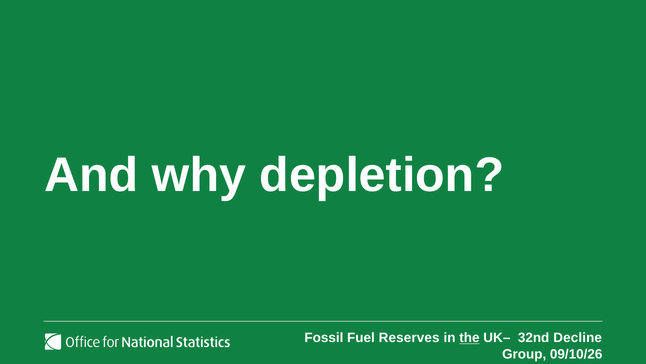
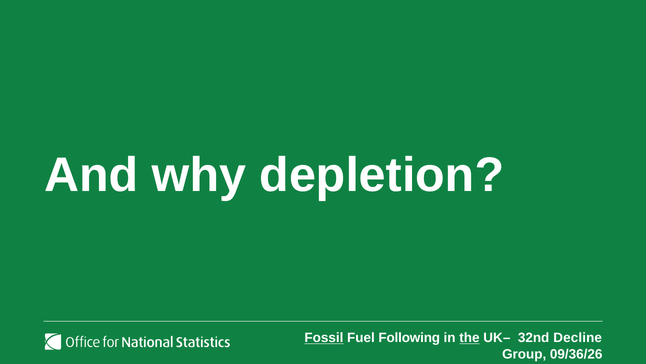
Fossil underline: none -> present
Reserves: Reserves -> Following
09/10/26: 09/10/26 -> 09/36/26
